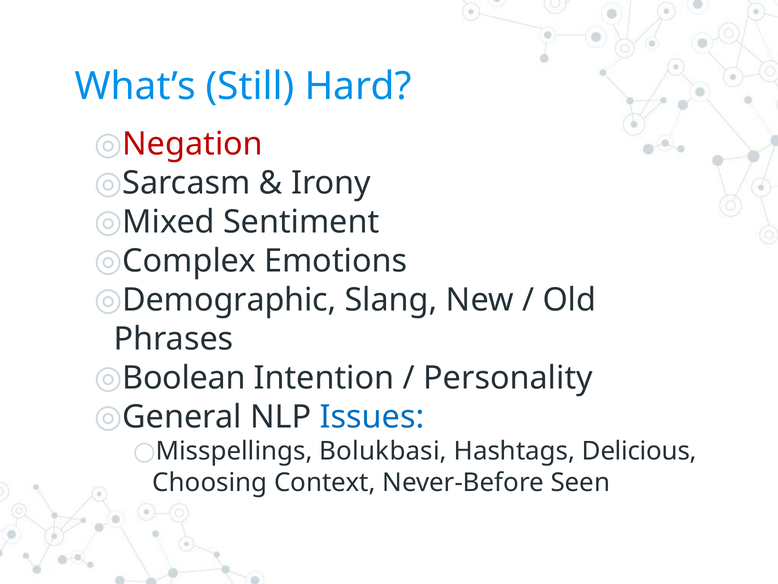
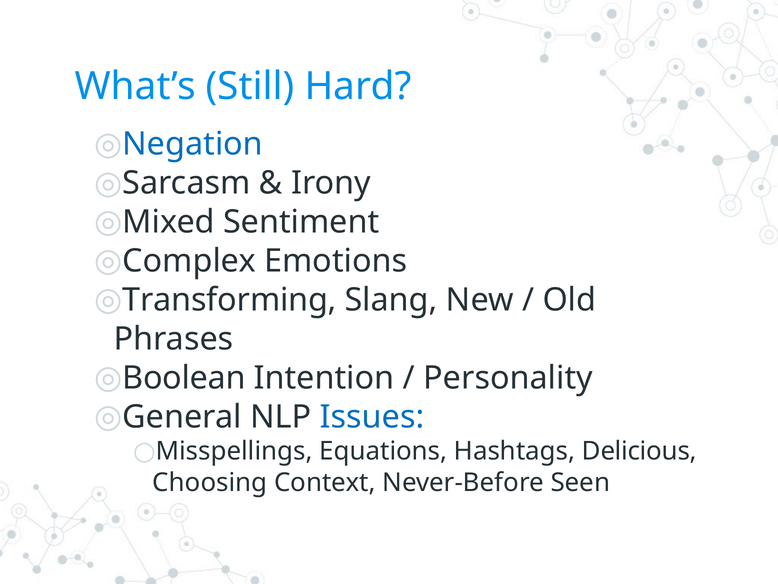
Negation colour: red -> blue
Demographic: Demographic -> Transforming
Bolukbasi: Bolukbasi -> Equations
